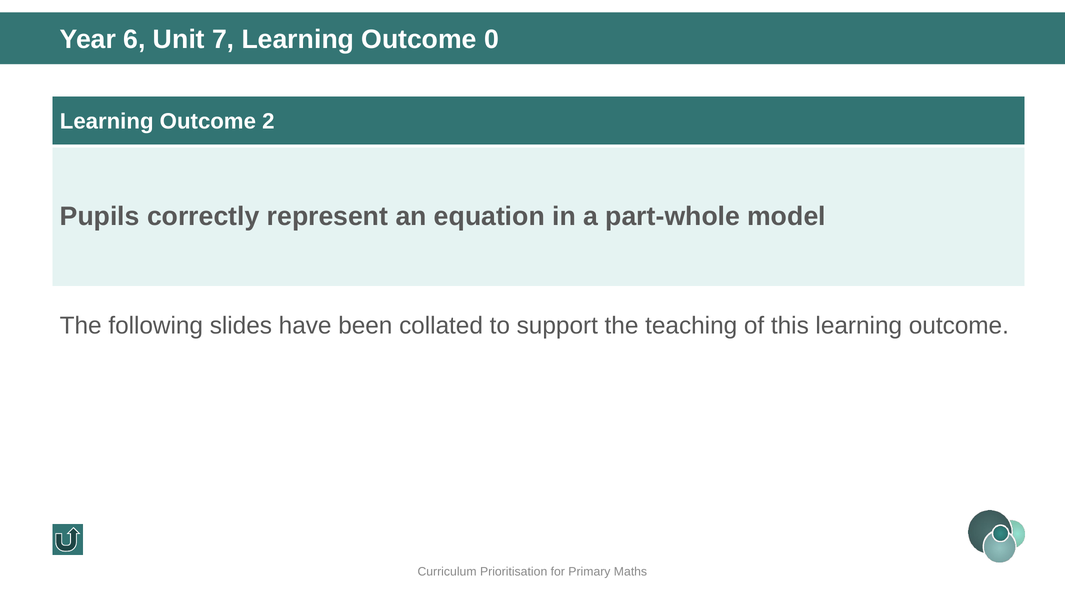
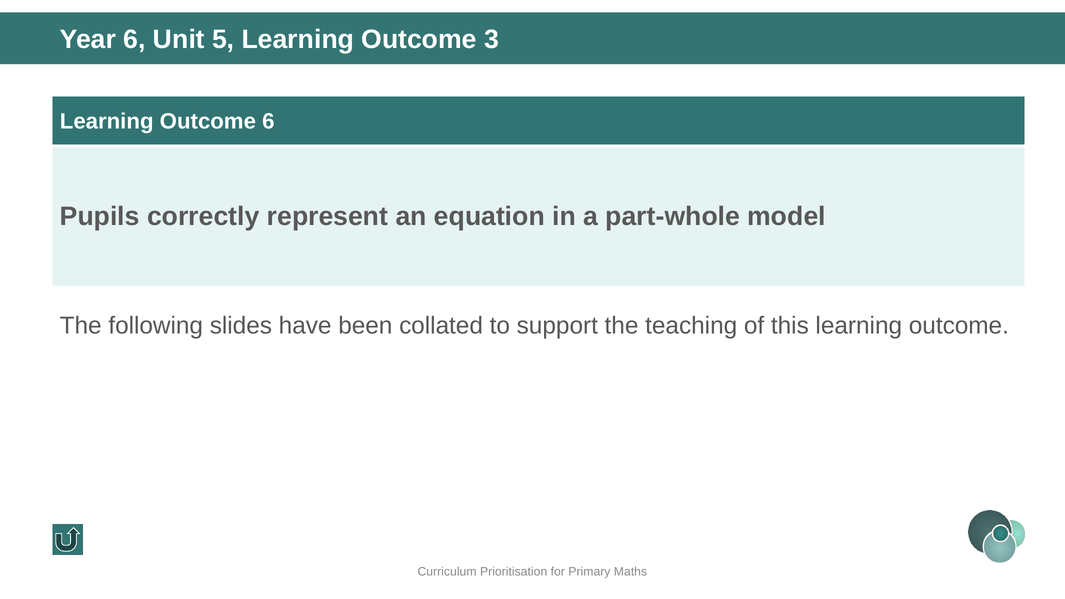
7: 7 -> 5
0: 0 -> 3
Outcome 2: 2 -> 6
